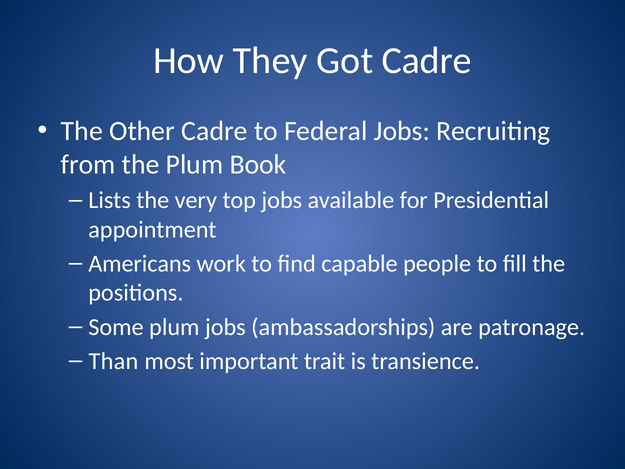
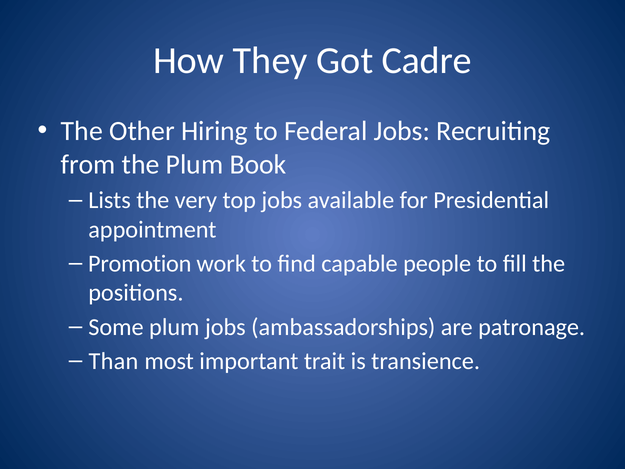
Other Cadre: Cadre -> Hiring
Americans: Americans -> Promotion
